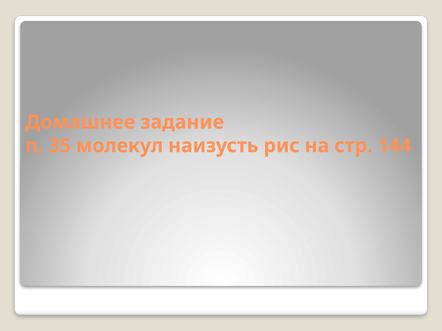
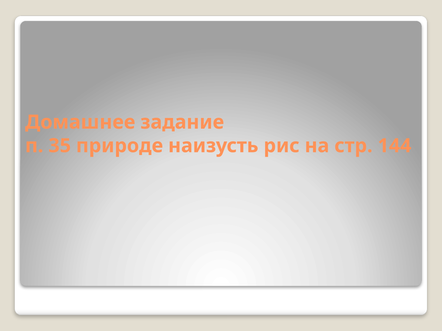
молекул: молекул -> природе
